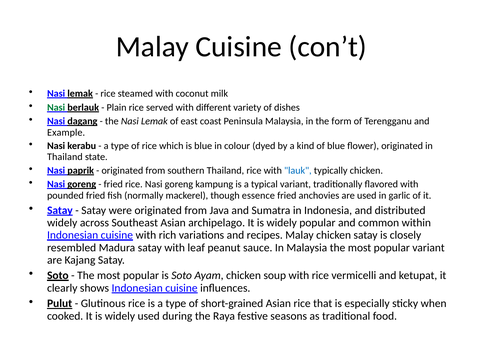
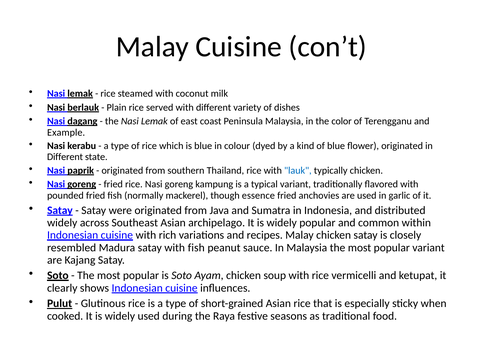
Nasi at (56, 108) colour: green -> black
form: form -> color
Thailand at (65, 157): Thailand -> Different
with leaf: leaf -> fish
